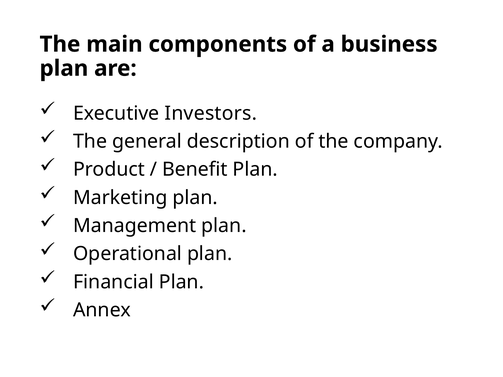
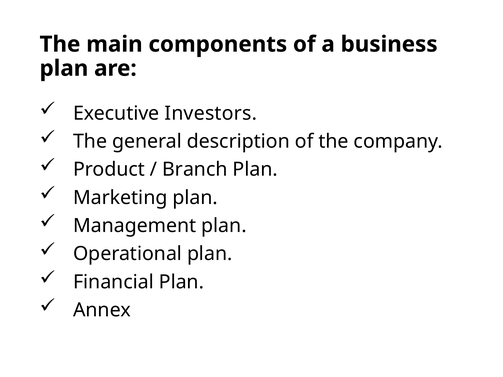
Benefit: Benefit -> Branch
